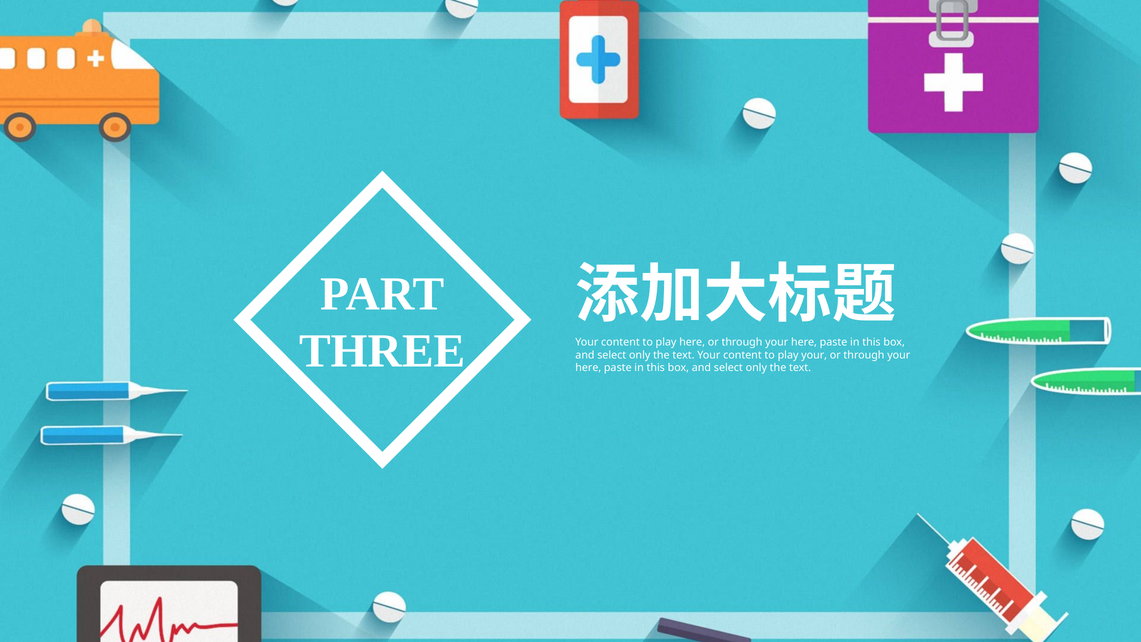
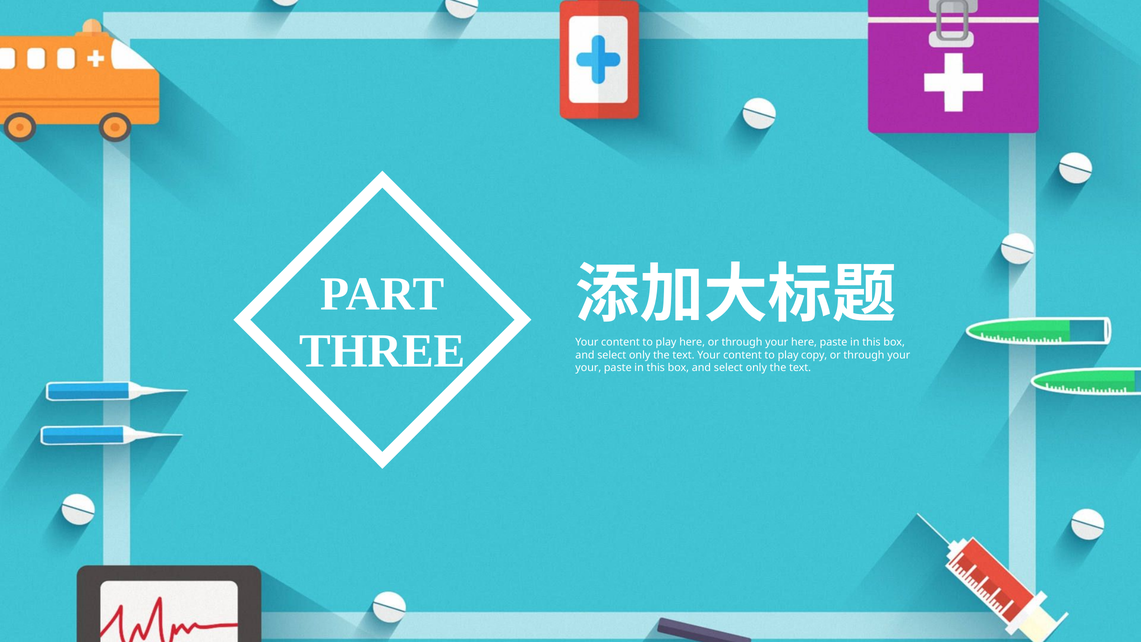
play your: your -> copy
here at (588, 368): here -> your
